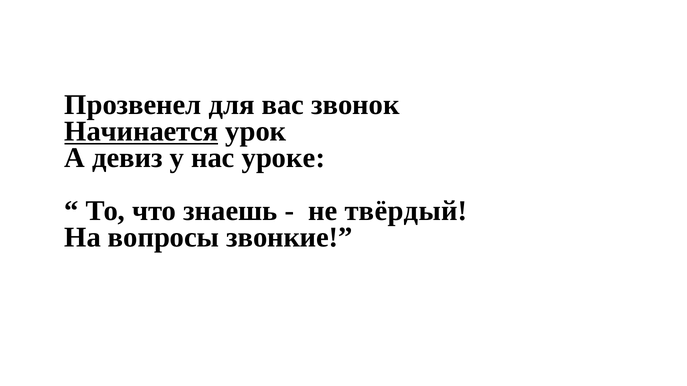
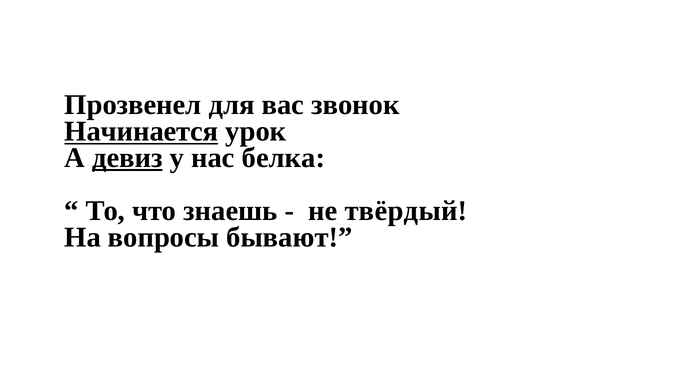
девиз underline: none -> present
уроке: уроке -> белка
звонкие: звонкие -> бывают
